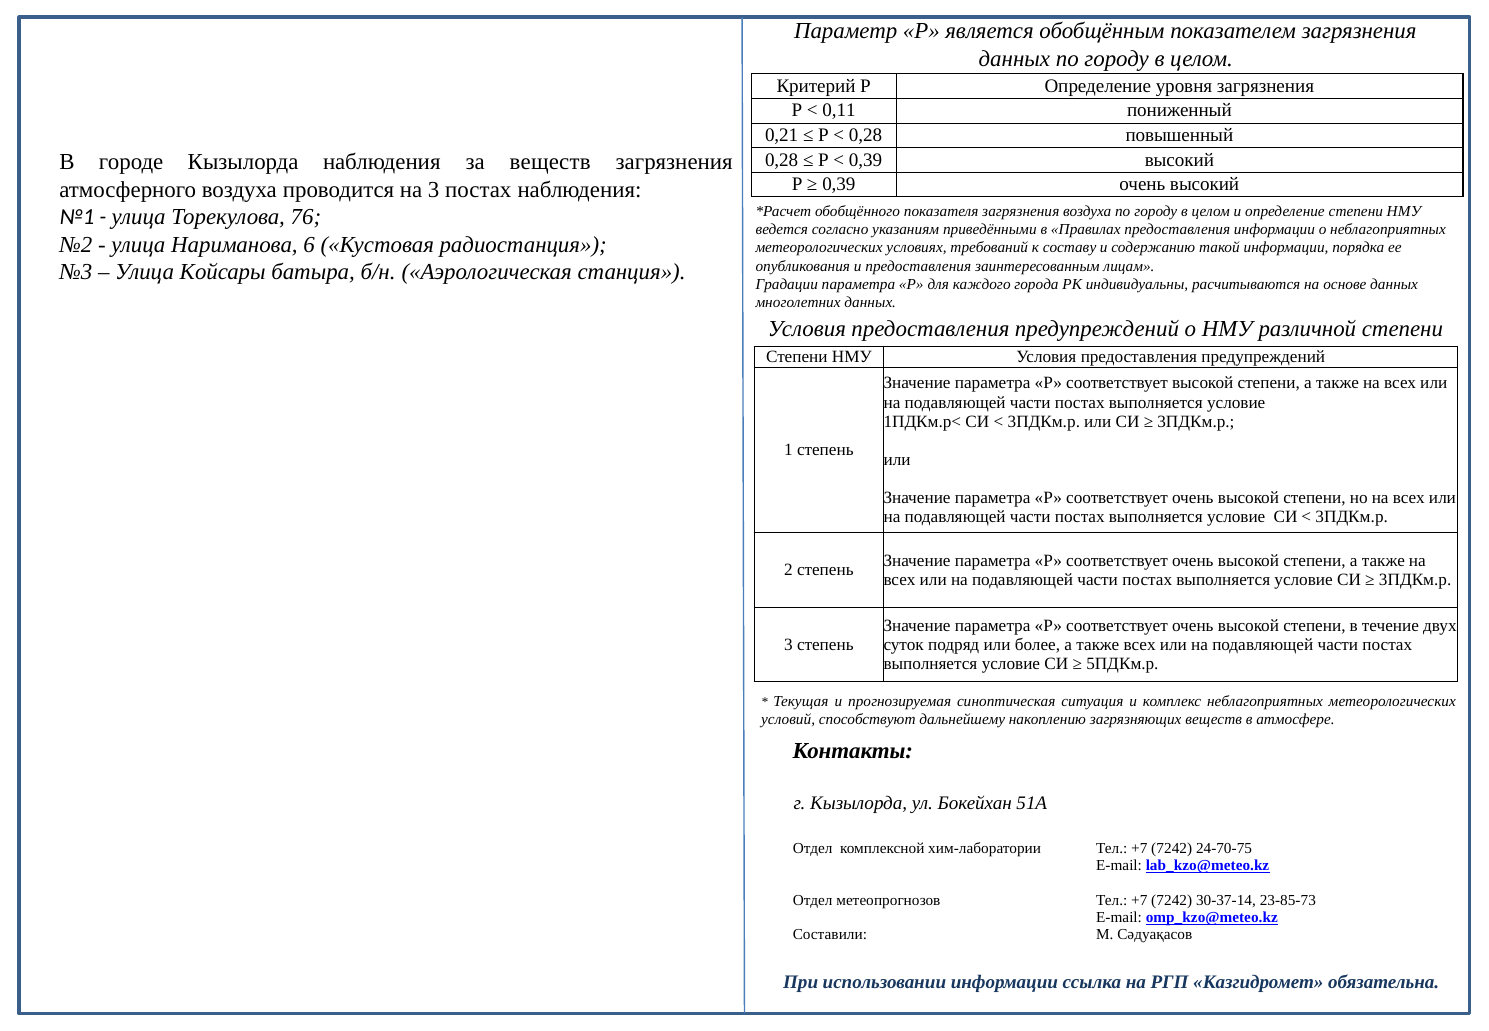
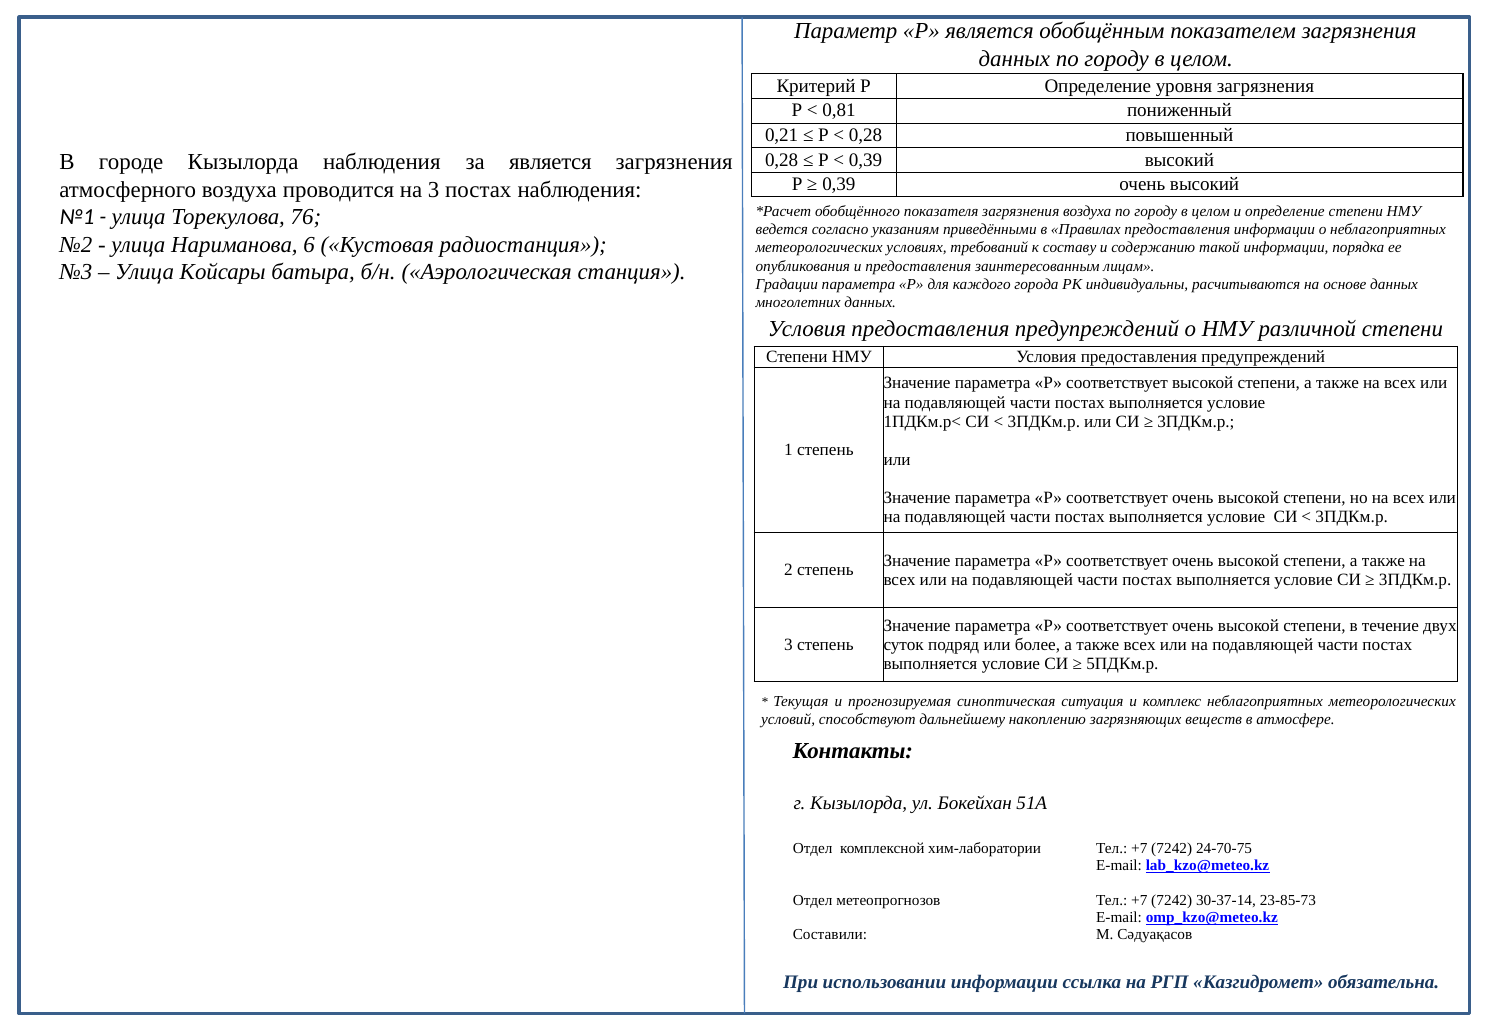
0,11: 0,11 -> 0,81
за веществ: веществ -> является
